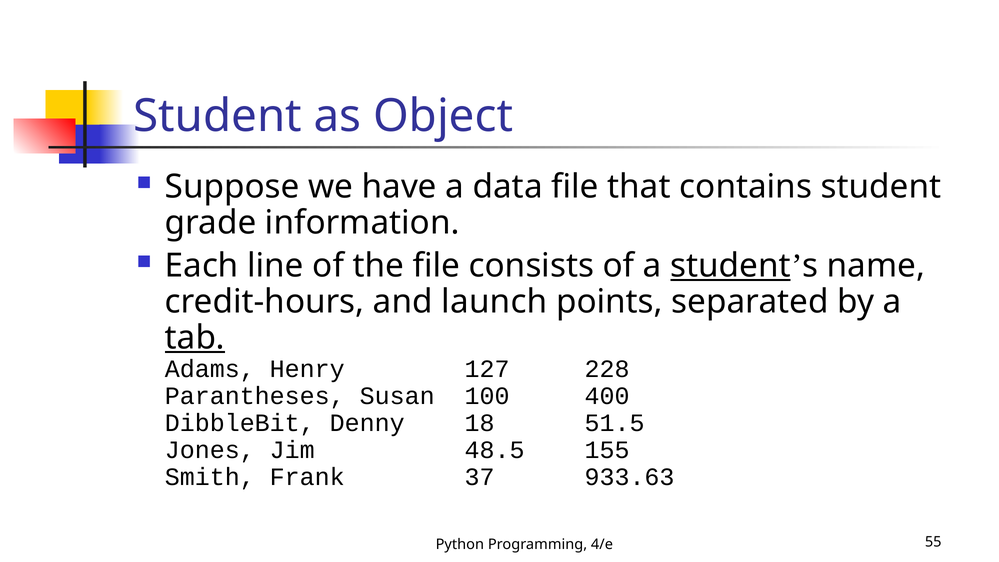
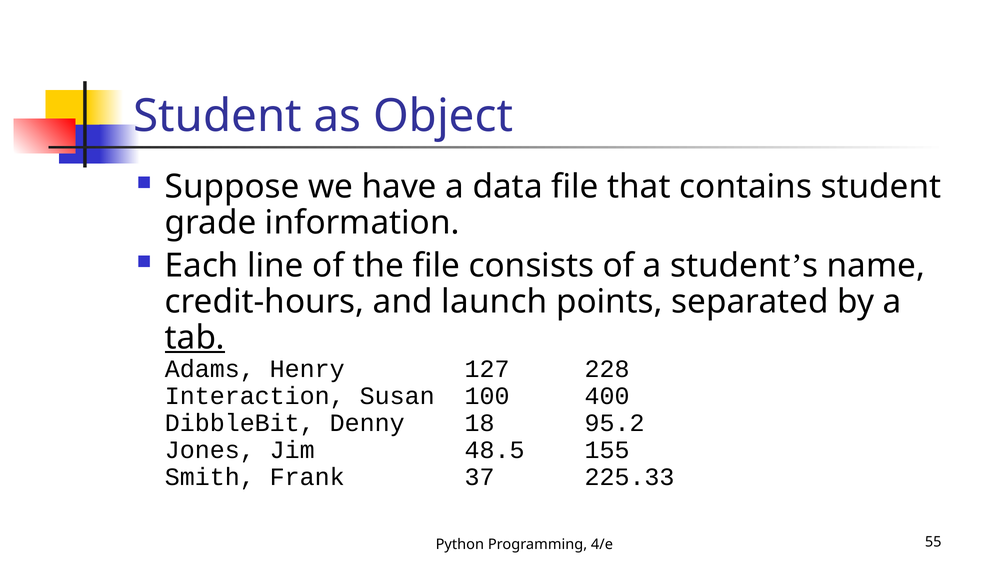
student at (730, 266) underline: present -> none
Parantheses: Parantheses -> Interaction
51.5: 51.5 -> 95.2
933.63: 933.63 -> 225.33
